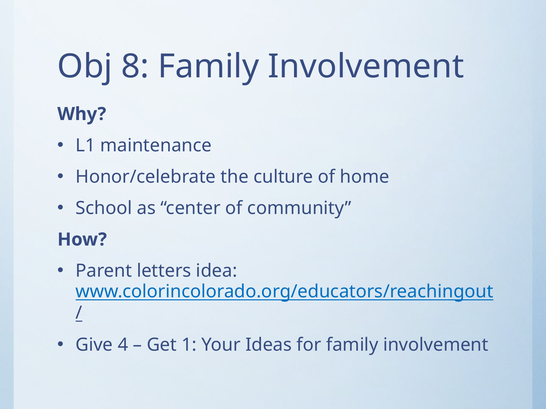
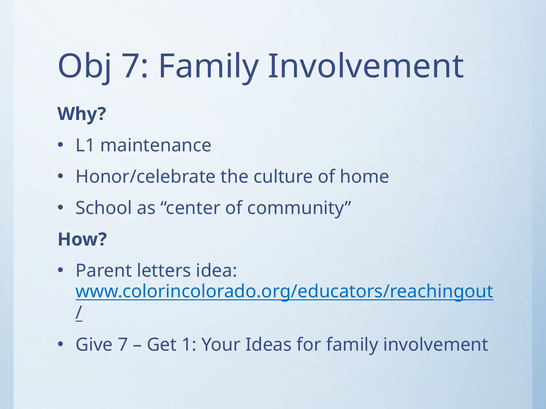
Obj 8: 8 -> 7
Give 4: 4 -> 7
